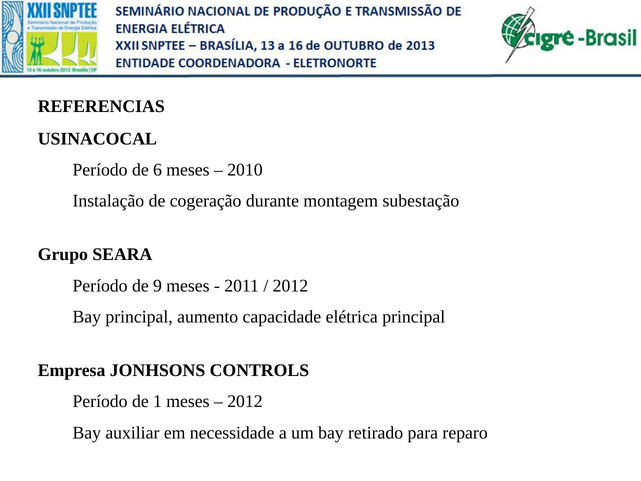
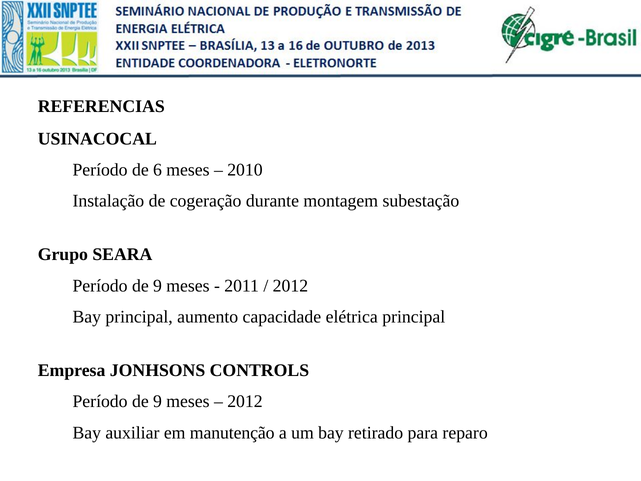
1 at (158, 401): 1 -> 9
necessidade: necessidade -> manutenção
